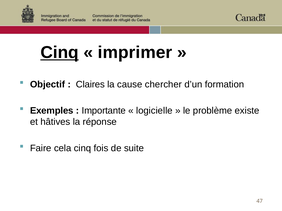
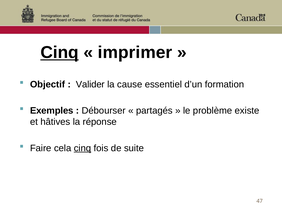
Claires: Claires -> Valider
chercher: chercher -> essentiel
Importante: Importante -> Débourser
logicielle: logicielle -> partagés
cinq at (82, 148) underline: none -> present
